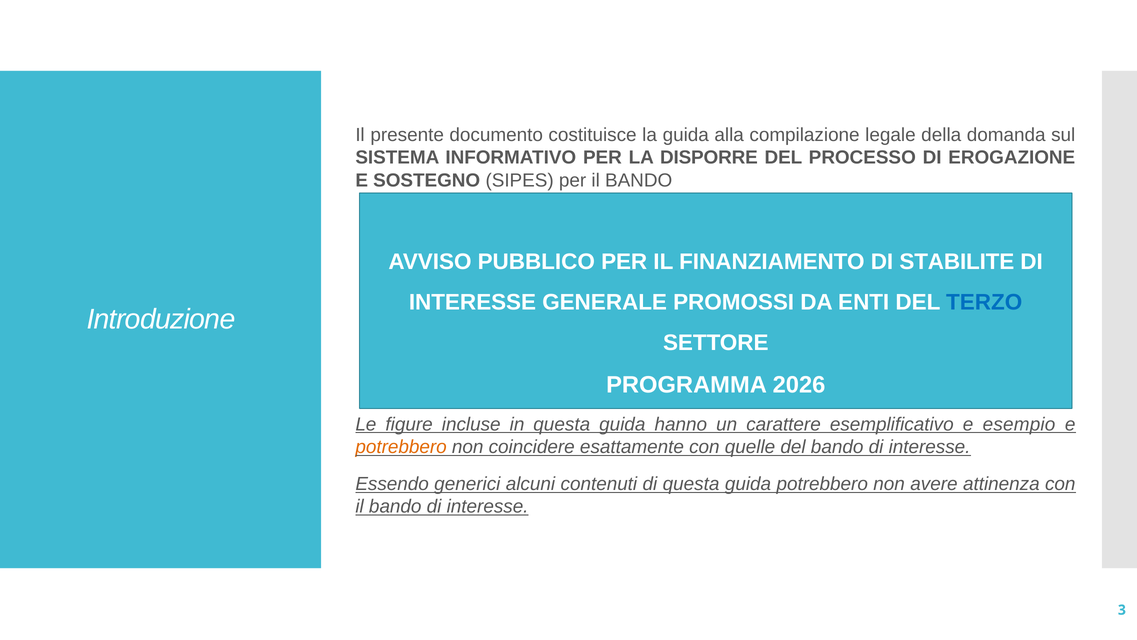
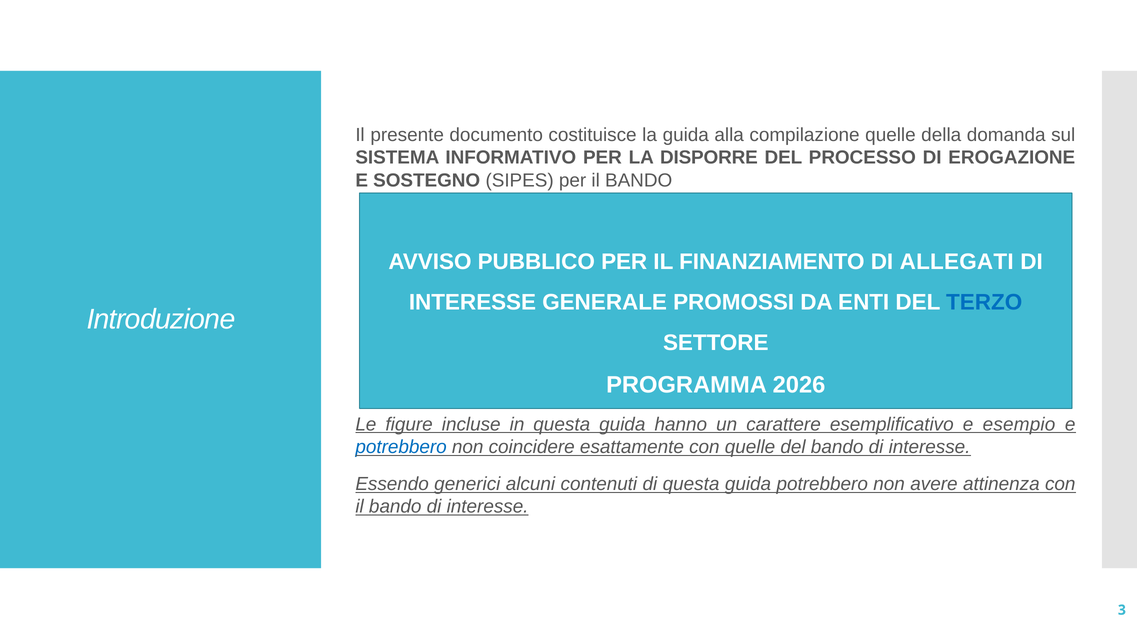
compilazione legale: legale -> quelle
STABILITE: STABILITE -> ALLEGATI
potrebbero at (401, 447) colour: orange -> blue
